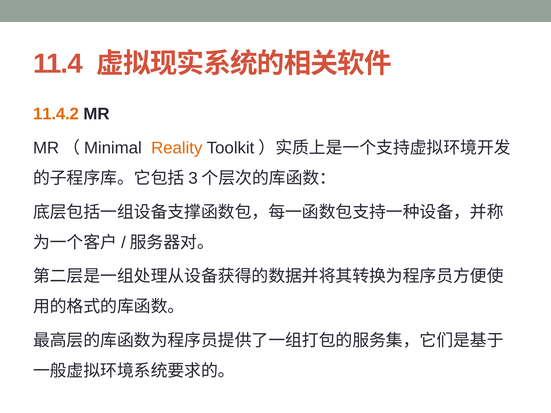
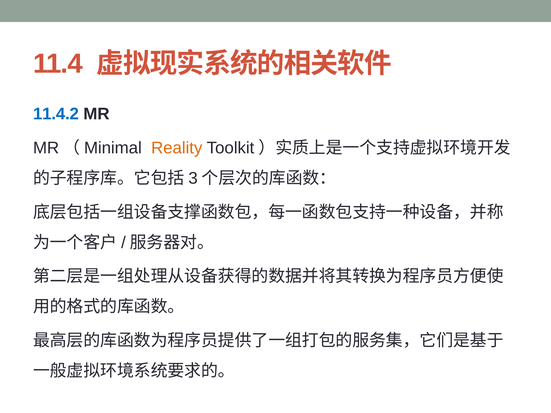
11.4.2 colour: orange -> blue
